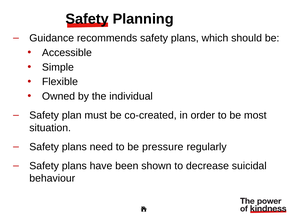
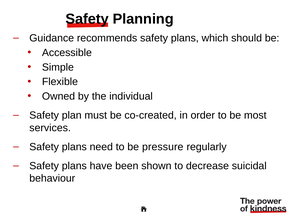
situation: situation -> services
